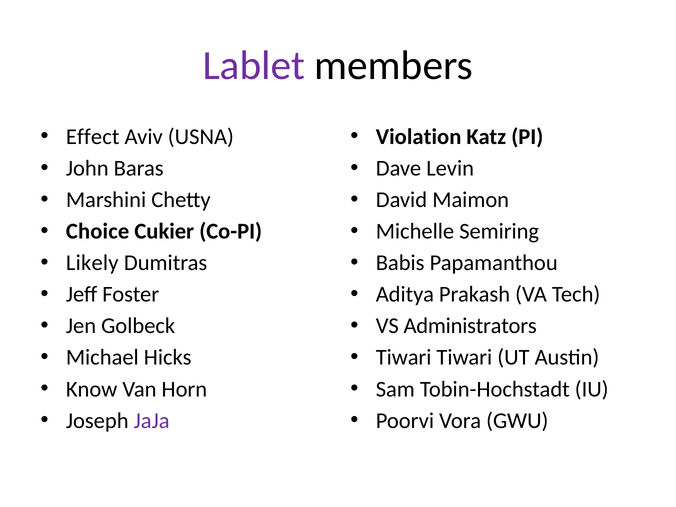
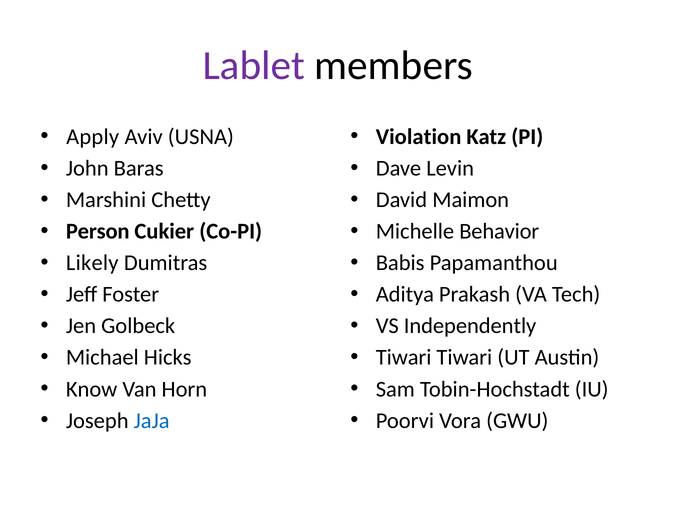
Effect: Effect -> Apply
Choice: Choice -> Person
Semiring: Semiring -> Behavior
Administrators: Administrators -> Independently
JaJa colour: purple -> blue
